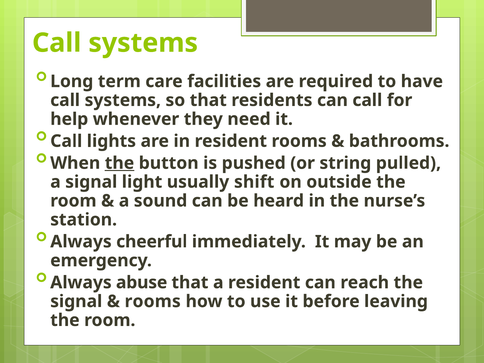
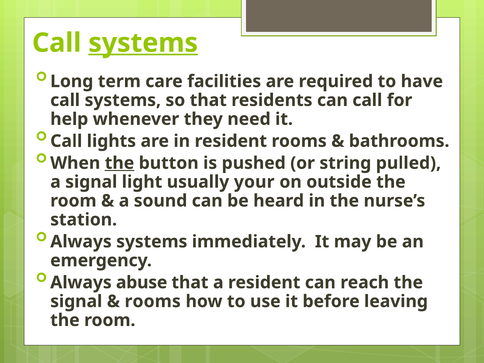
systems at (143, 43) underline: none -> present
shift: shift -> your
Always cheerful: cheerful -> systems
